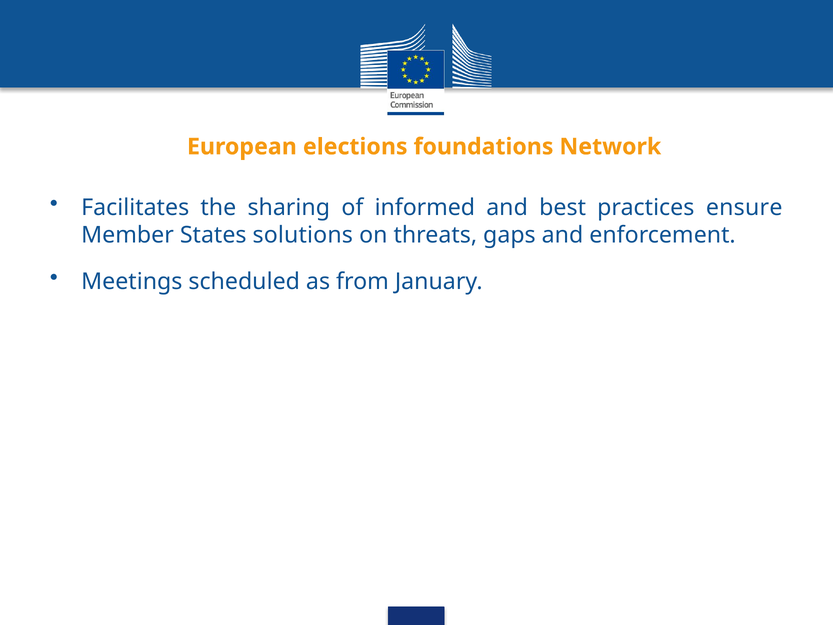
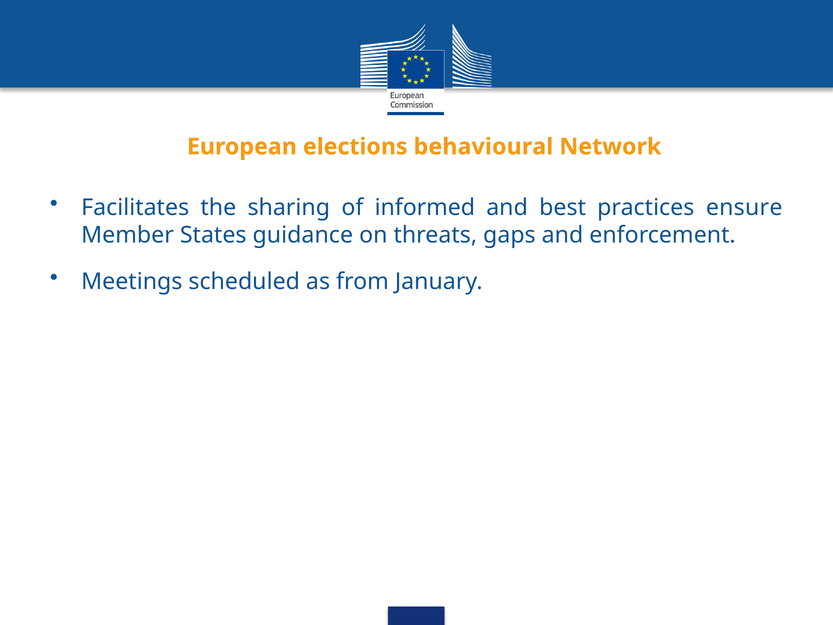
foundations: foundations -> behavioural
solutions: solutions -> guidance
